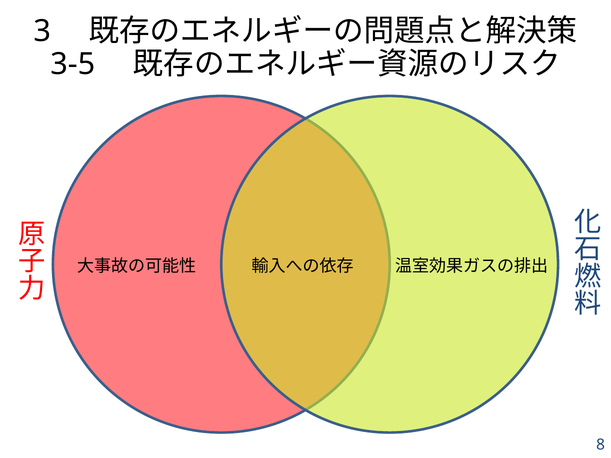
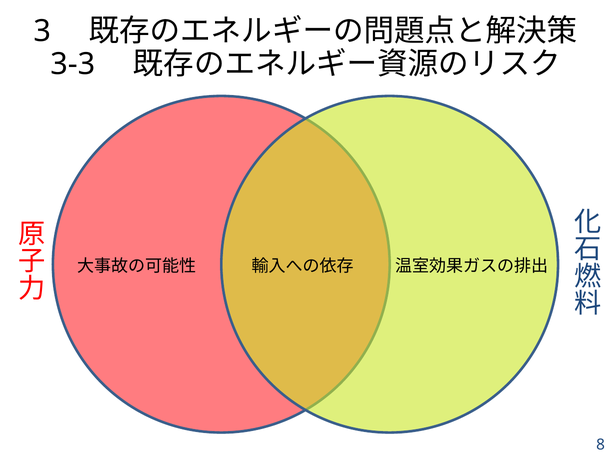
3-5: 3-5 -> 3-3
